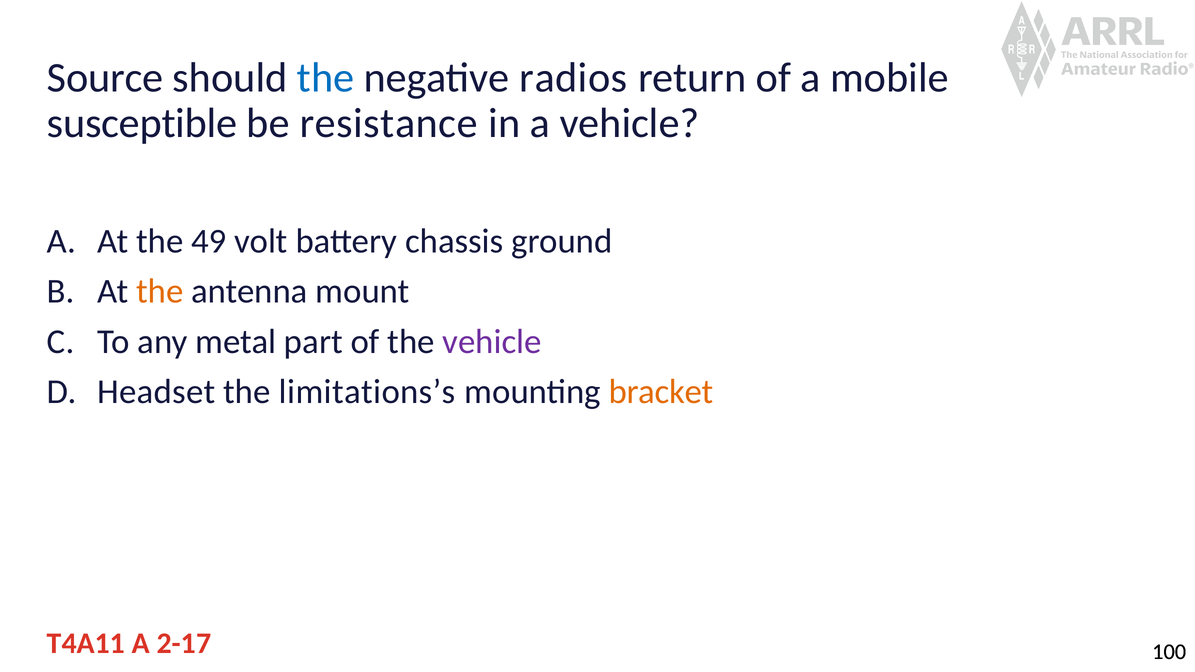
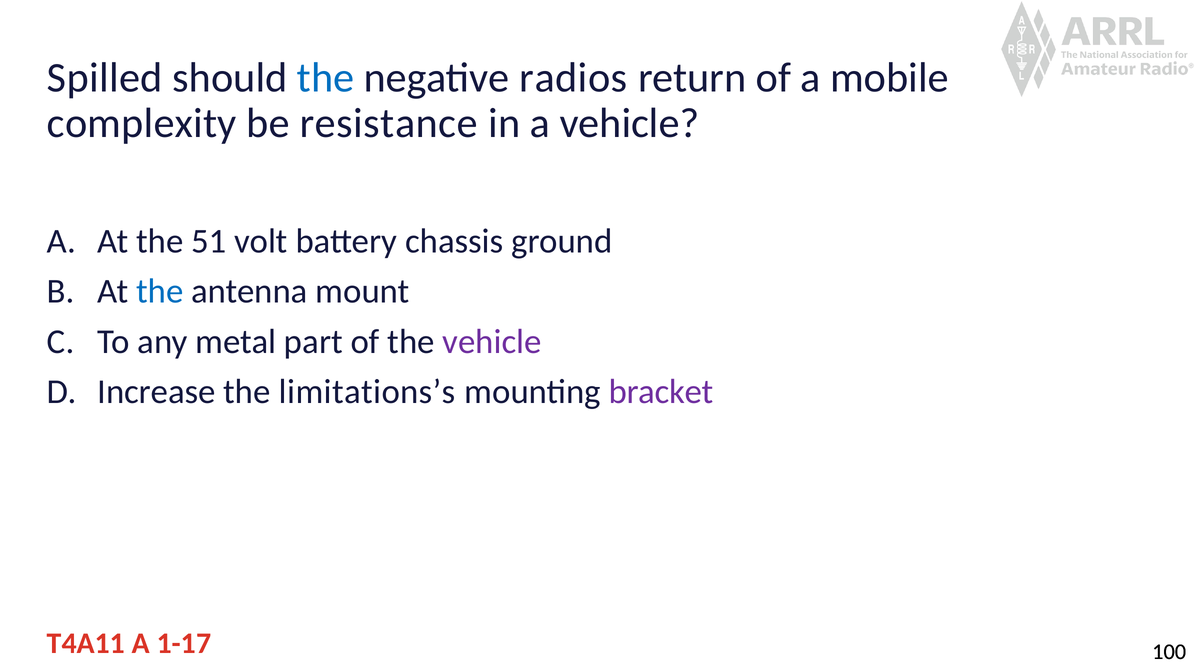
Source: Source -> Spilled
susceptible: susceptible -> complexity
49: 49 -> 51
the at (160, 292) colour: orange -> blue
Headset: Headset -> Increase
bracket colour: orange -> purple
2-17: 2-17 -> 1-17
